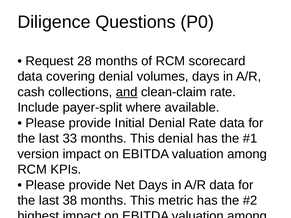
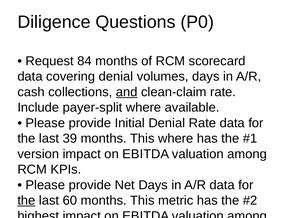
28: 28 -> 84
33: 33 -> 39
This denial: denial -> where
the at (26, 201) underline: none -> present
38: 38 -> 60
